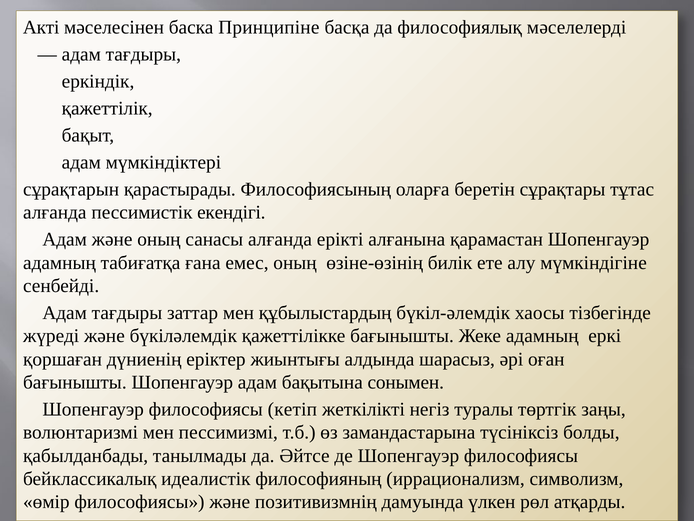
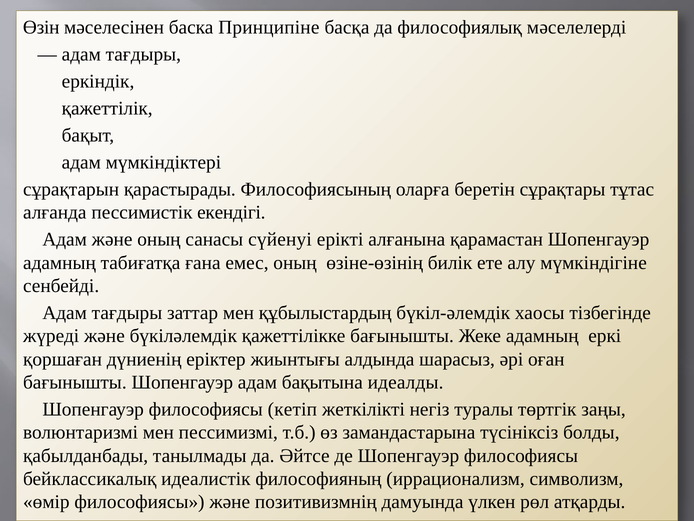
Акті: Акті -> Өзін
санасы алғанда: алғанда -> сүйенуі
сонымен: сонымен -> идеалды
